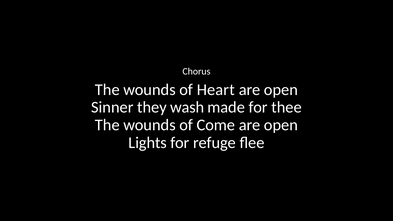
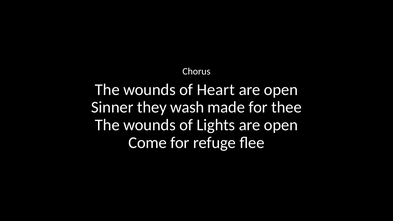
Come: Come -> Lights
Lights: Lights -> Come
